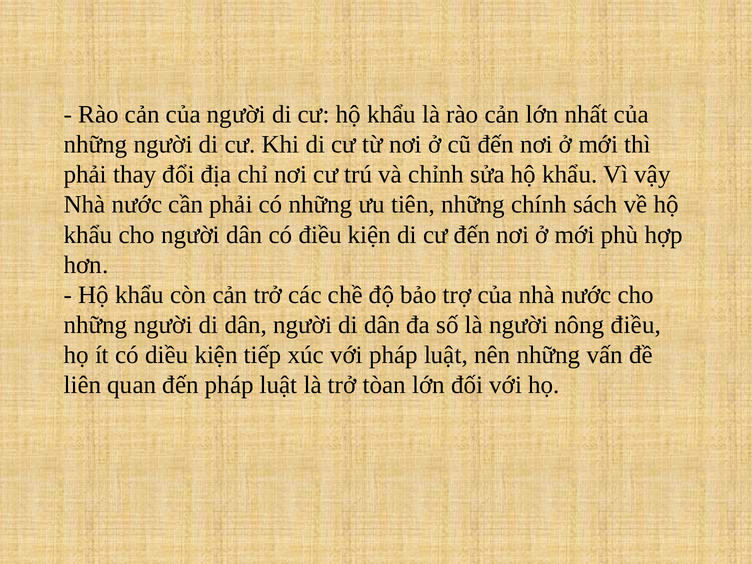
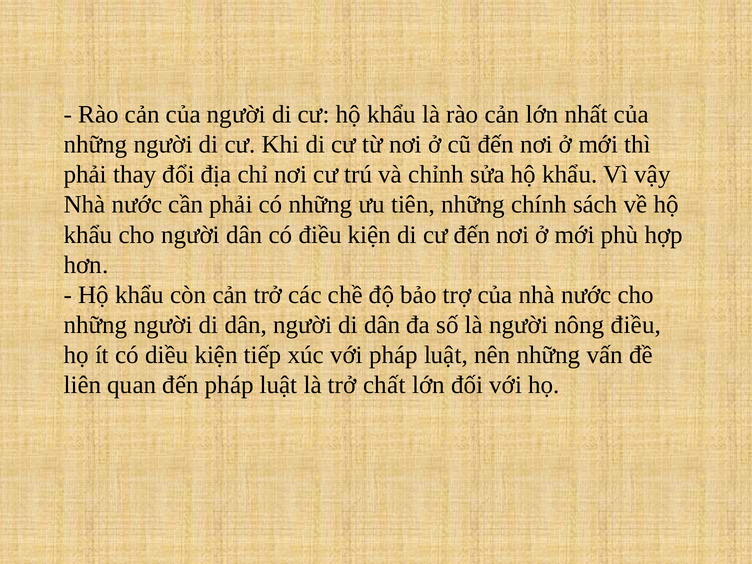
tòan: tòan -> chất
